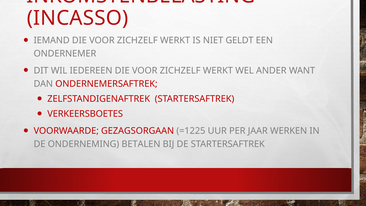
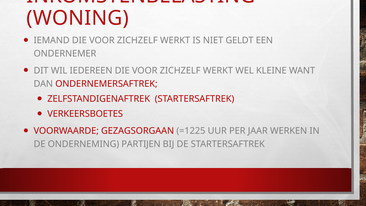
INCASSO: INCASSO -> WONING
ANDER: ANDER -> KLEINE
BETALEN: BETALEN -> PARTIJEN
